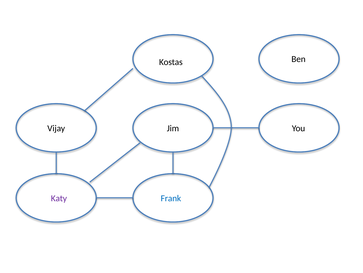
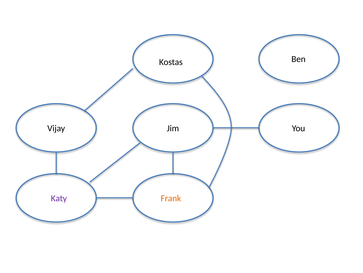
Frank colour: blue -> orange
